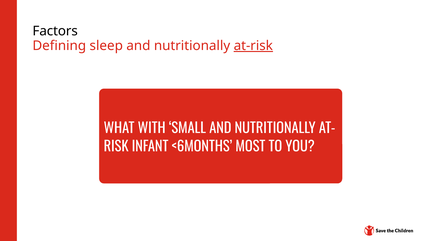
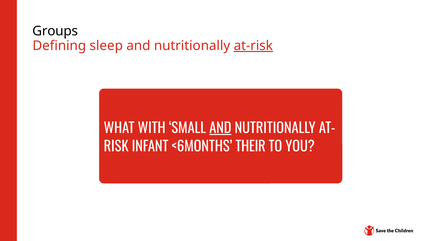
Factors: Factors -> Groups
AND at (220, 129) underline: none -> present
MOST: MOST -> THEIR
